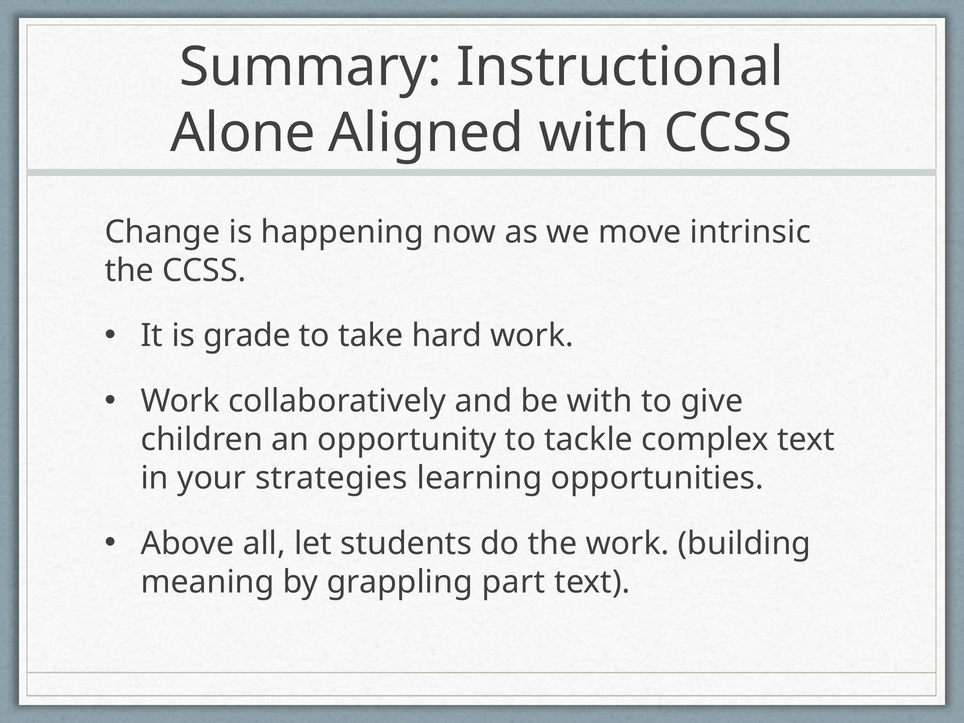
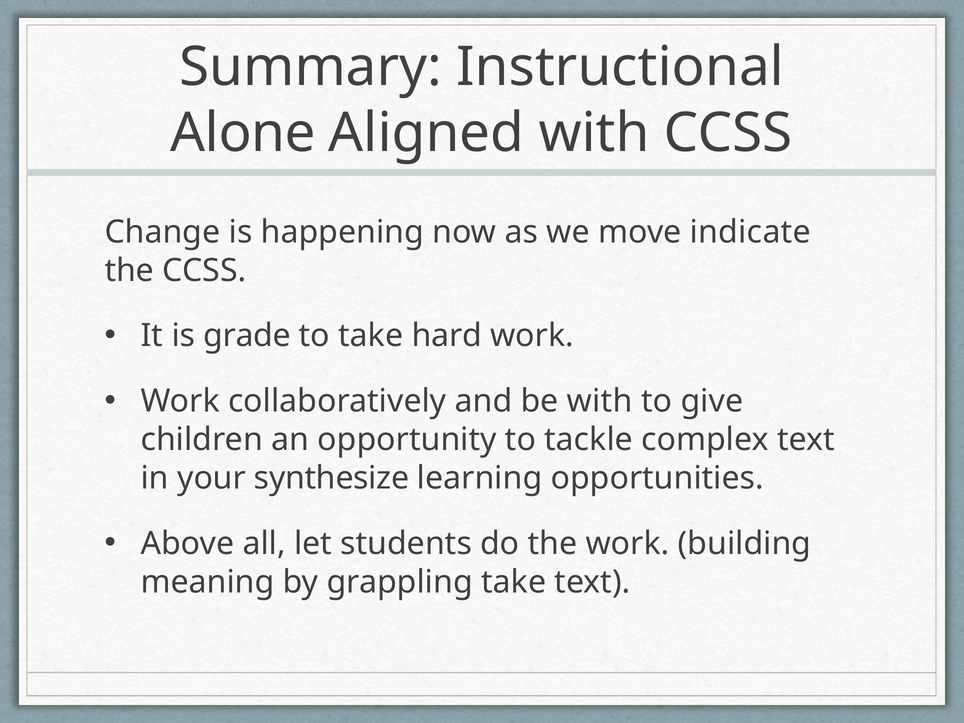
intrinsic: intrinsic -> indicate
strategies: strategies -> synthesize
grappling part: part -> take
